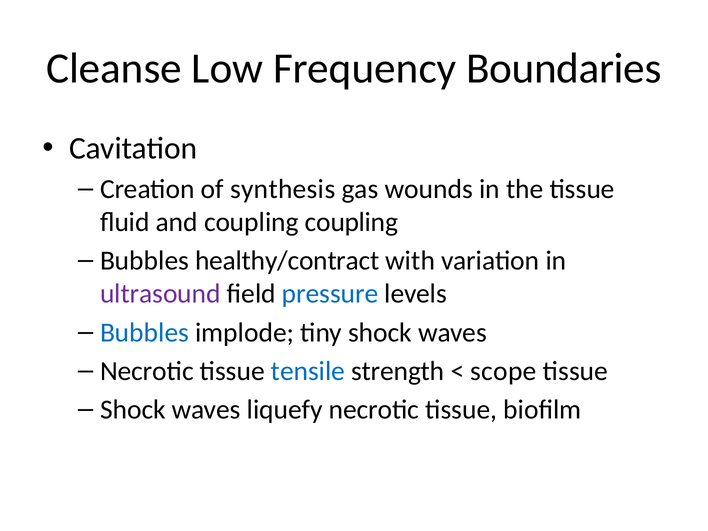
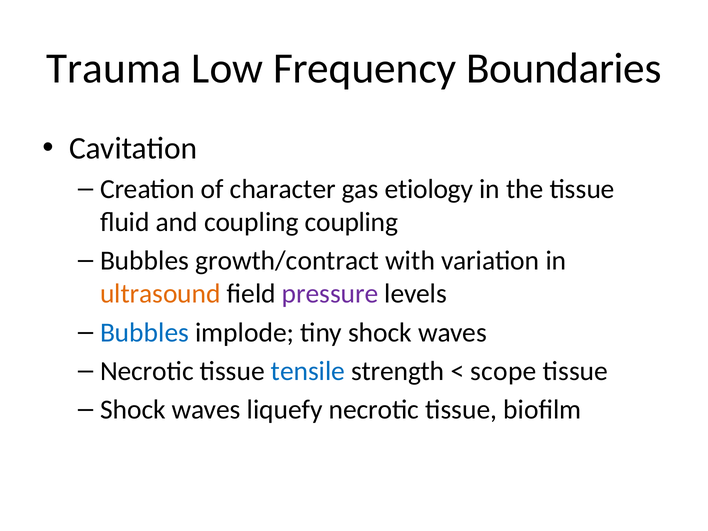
Cleanse: Cleanse -> Trauma
synthesis: synthesis -> character
wounds: wounds -> etiology
healthy/contract: healthy/contract -> growth/contract
ultrasound colour: purple -> orange
pressure colour: blue -> purple
